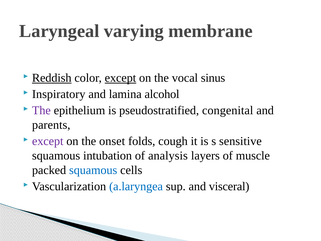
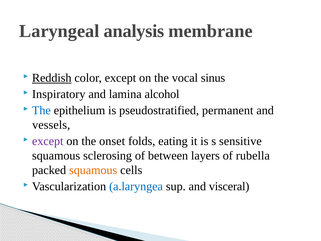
varying: varying -> analysis
except at (120, 78) underline: present -> none
The at (41, 110) colour: purple -> blue
congenital: congenital -> permanent
parents: parents -> vessels
cough: cough -> eating
intubation: intubation -> sclerosing
analysis: analysis -> between
muscle: muscle -> rubella
squamous at (93, 170) colour: blue -> orange
